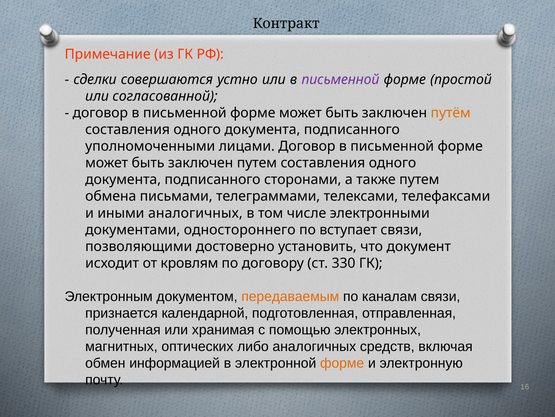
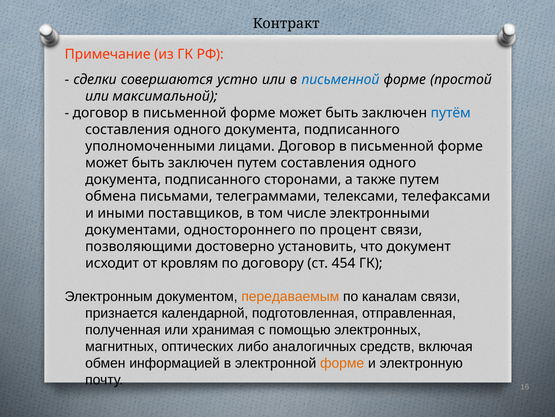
письменной at (340, 80) colour: purple -> blue
согласованной: согласованной -> максимальной
путём colour: orange -> blue
иными аналогичных: аналогичных -> поставщиков
вступает: вступает -> процент
330: 330 -> 454
